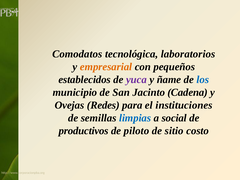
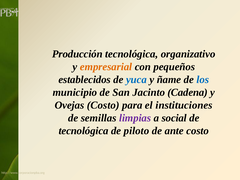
Comodatos: Comodatos -> Producción
laboratorios: laboratorios -> organizativo
yuca colour: purple -> blue
Ovejas Redes: Redes -> Costo
limpias colour: blue -> purple
productivos at (84, 131): productivos -> tecnológica
sitio: sitio -> ante
